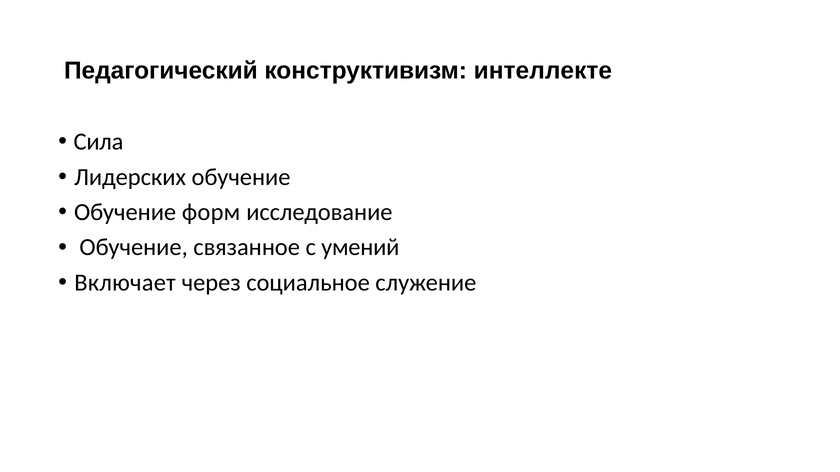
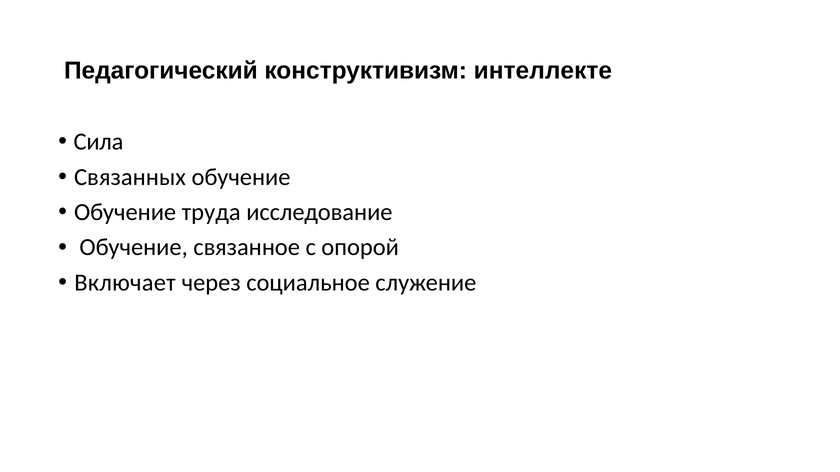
Лидерских: Лидерских -> Связанных
форм: форм -> труда
умений: умений -> опорой
